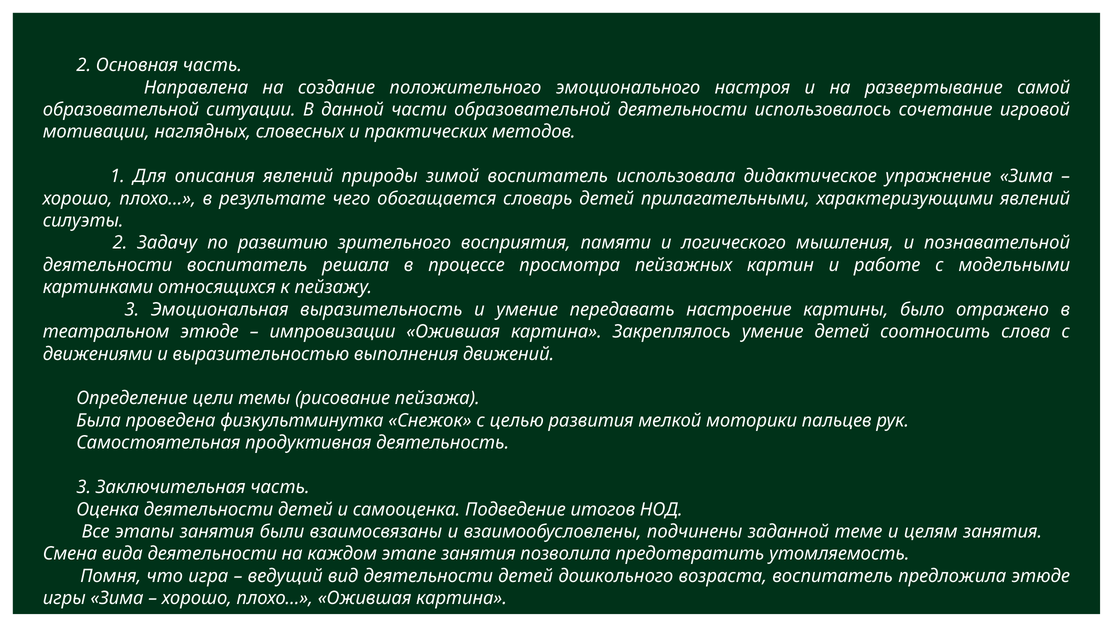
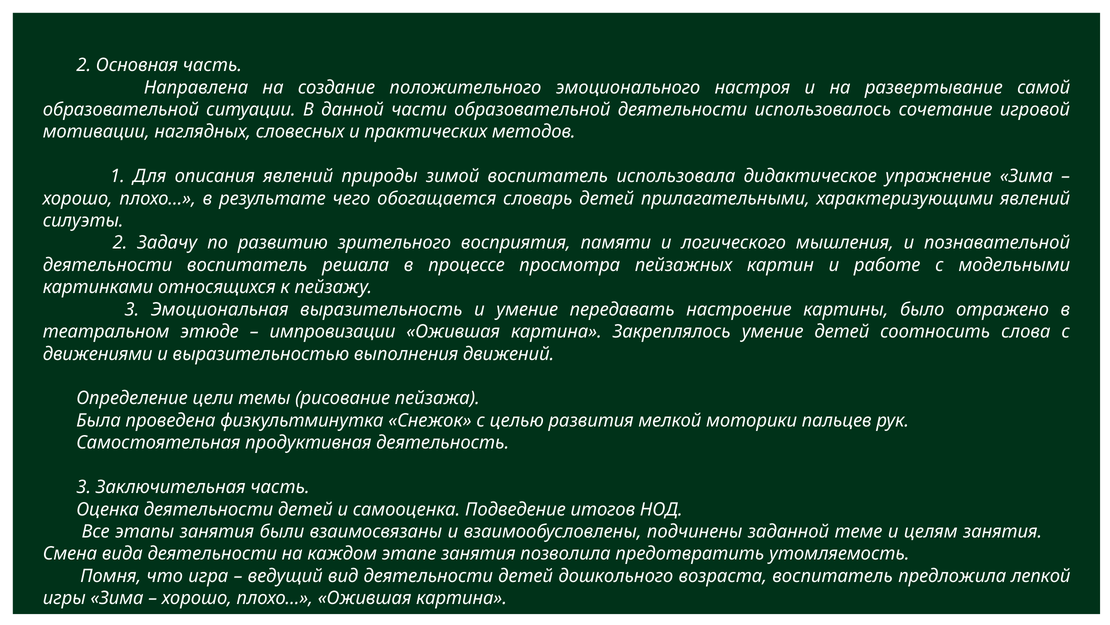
предложила этюде: этюде -> лепкой
